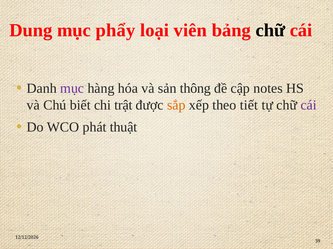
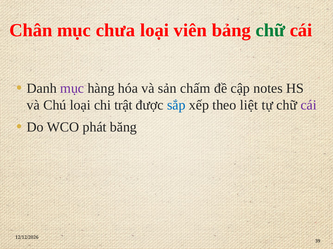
Dung: Dung -> Chân
phẩy: phẩy -> chưa
chữ at (270, 30) colour: black -> green
thông: thông -> chấm
Chú biết: biết -> loại
sắp colour: orange -> blue
tiết: tiết -> liệt
thuật: thuật -> băng
